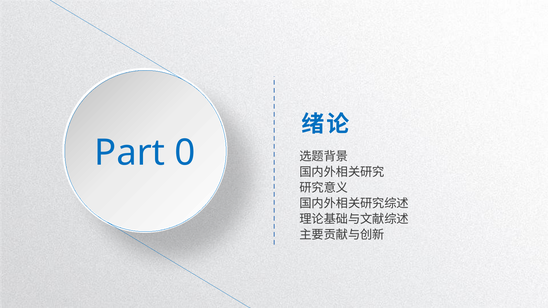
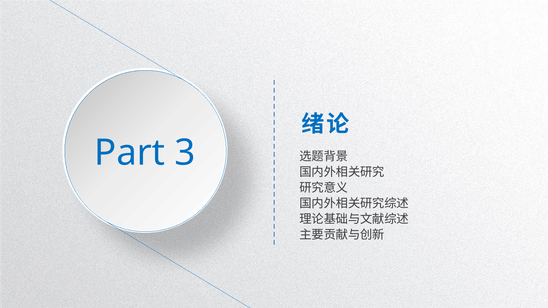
0: 0 -> 3
